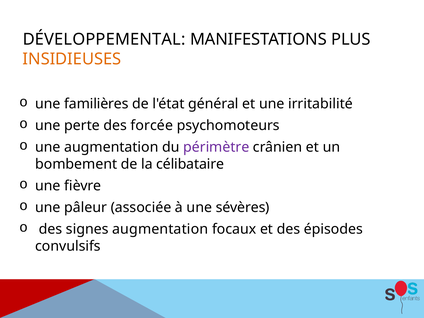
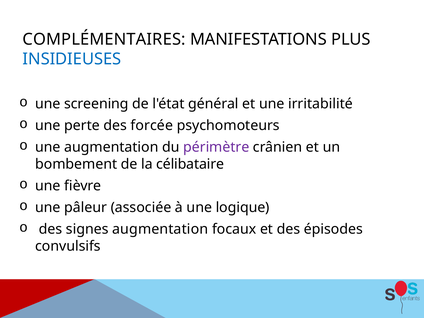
DÉVELOPPEMENTAL: DÉVELOPPEMENTAL -> COMPLÉMENTAIRES
INSIDIEUSES colour: orange -> blue
familières: familières -> screening
sévères: sévères -> logique
